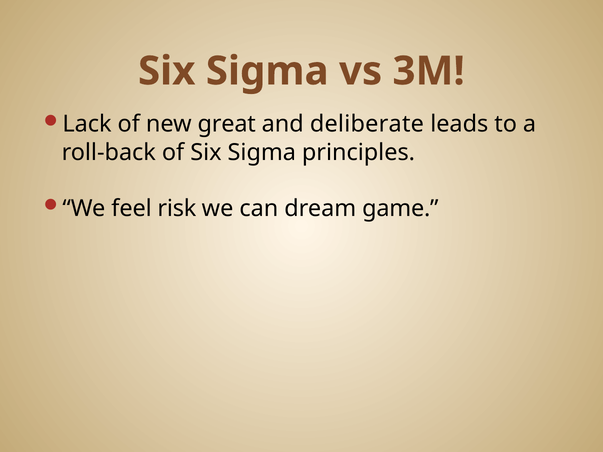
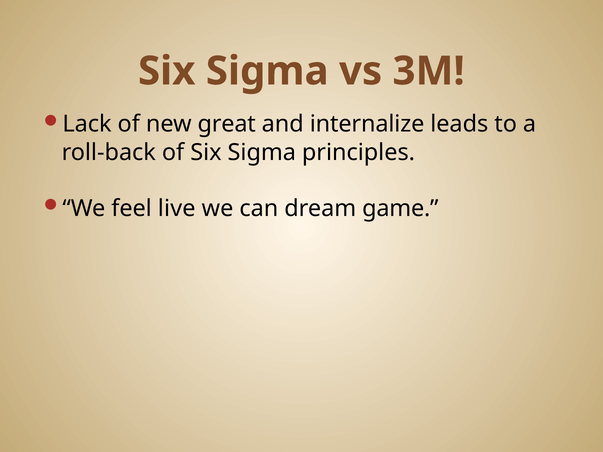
deliberate: deliberate -> internalize
risk: risk -> live
